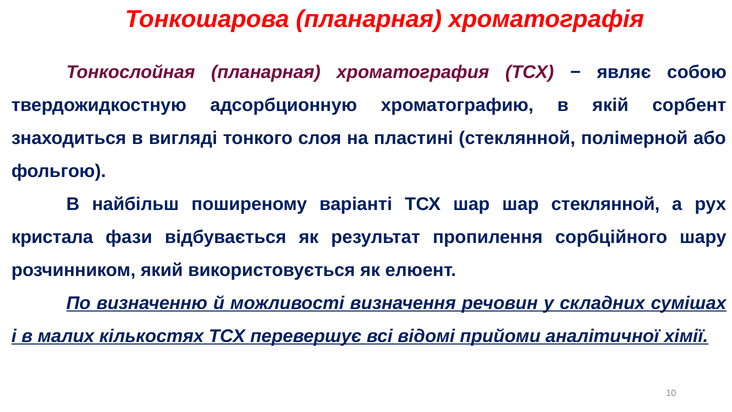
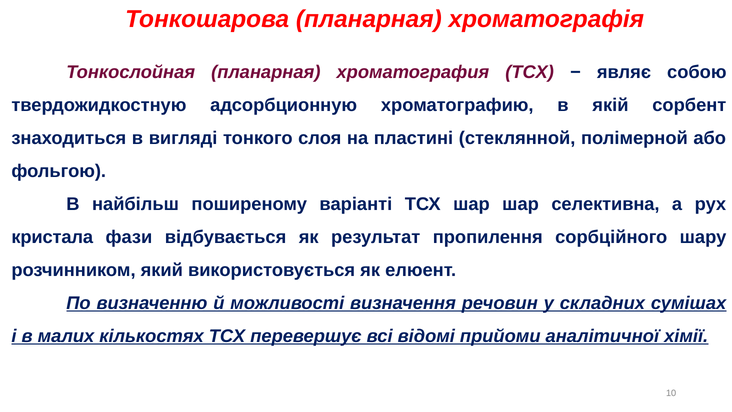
шар стеклянной: стеклянной -> селективна
